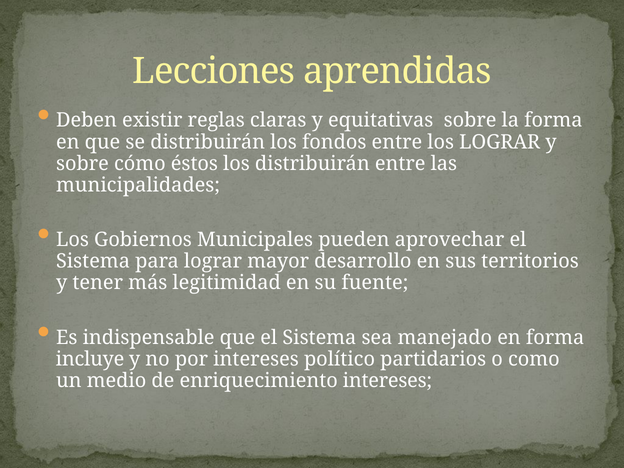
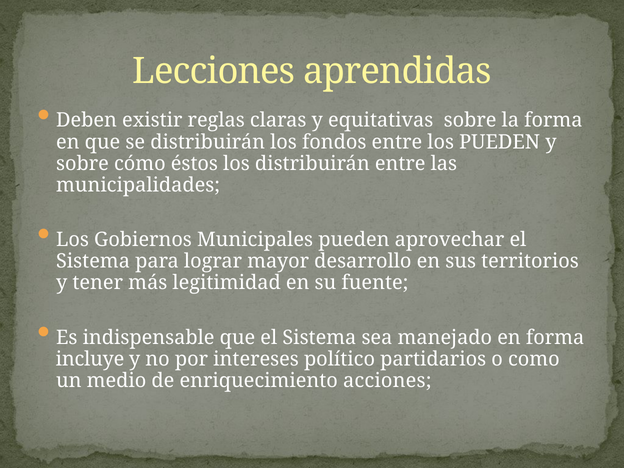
los LOGRAR: LOGRAR -> PUEDEN
enriquecimiento intereses: intereses -> acciones
